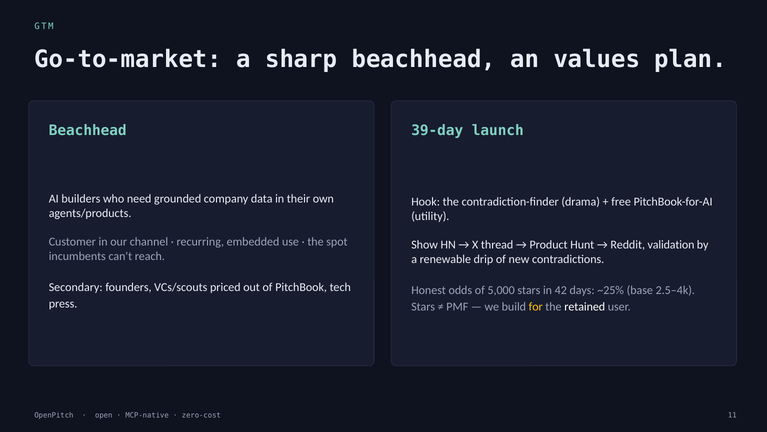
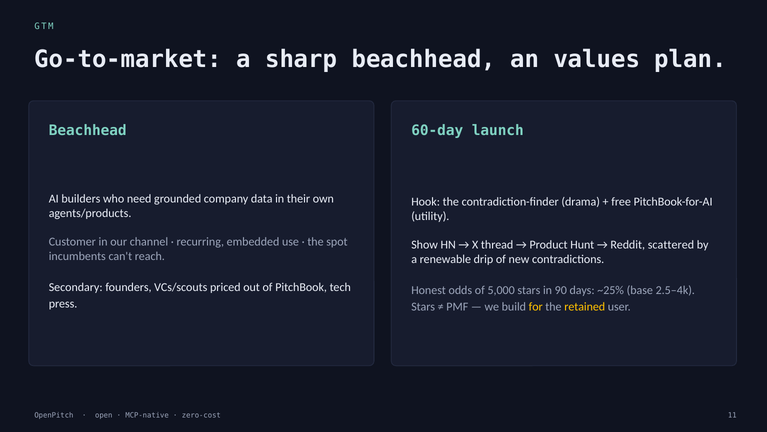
39-day: 39-day -> 60-day
validation: validation -> scattered
42: 42 -> 90
retained colour: white -> yellow
